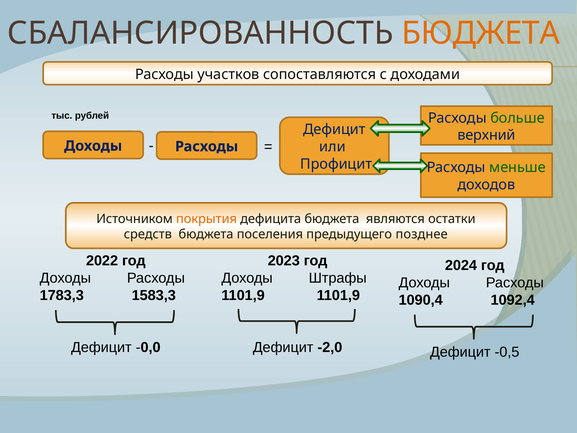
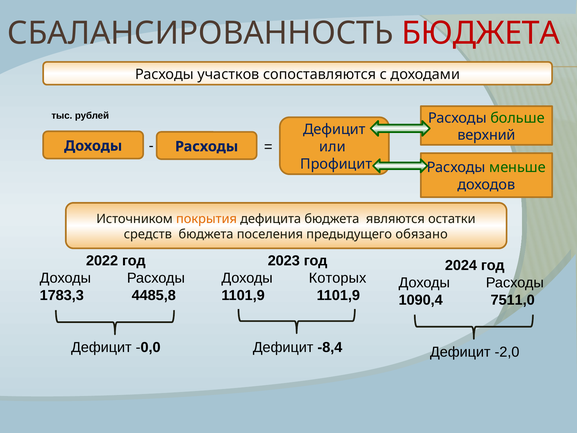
БЮДЖЕТА at (481, 33) colour: orange -> red
позднее: позднее -> обязано
Штрафы: Штрафы -> Которых
1583,3: 1583,3 -> 4485,8
1092,4: 1092,4 -> 7511,0
-2,0: -2,0 -> -8,4
-0,5: -0,5 -> -2,0
